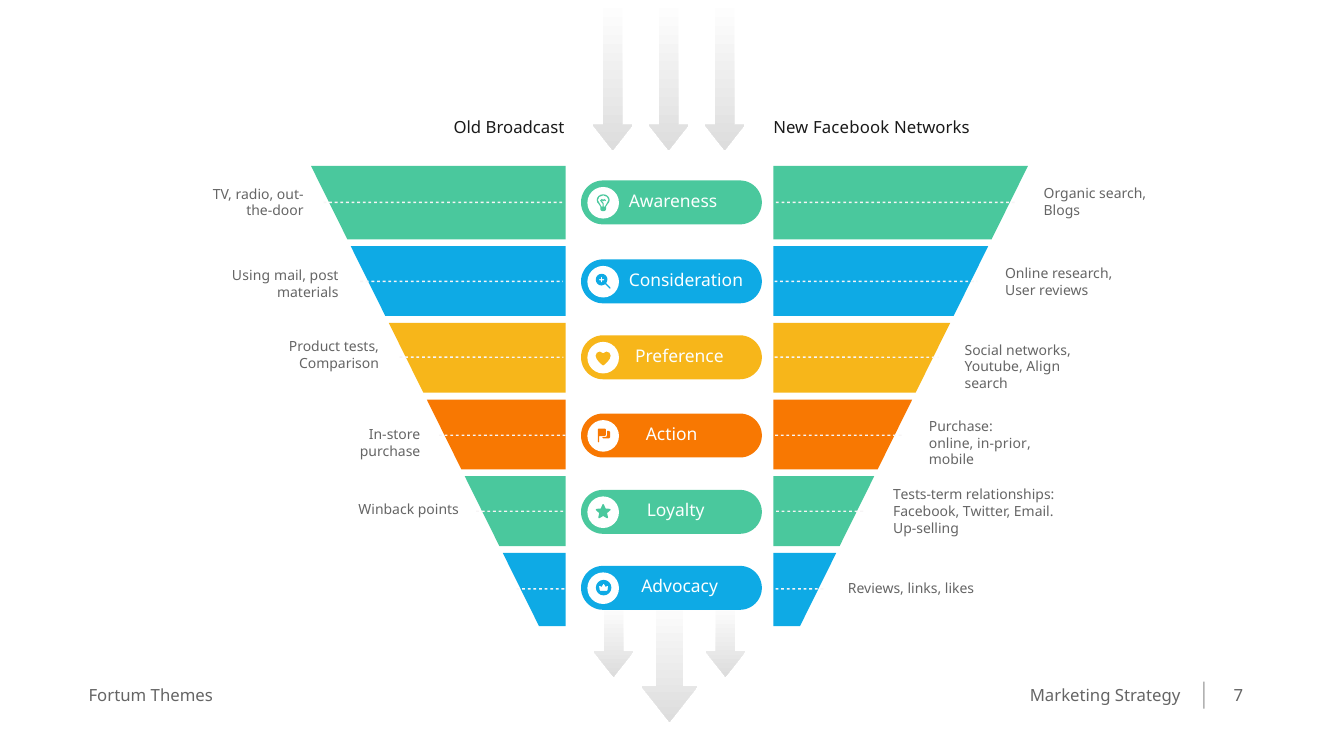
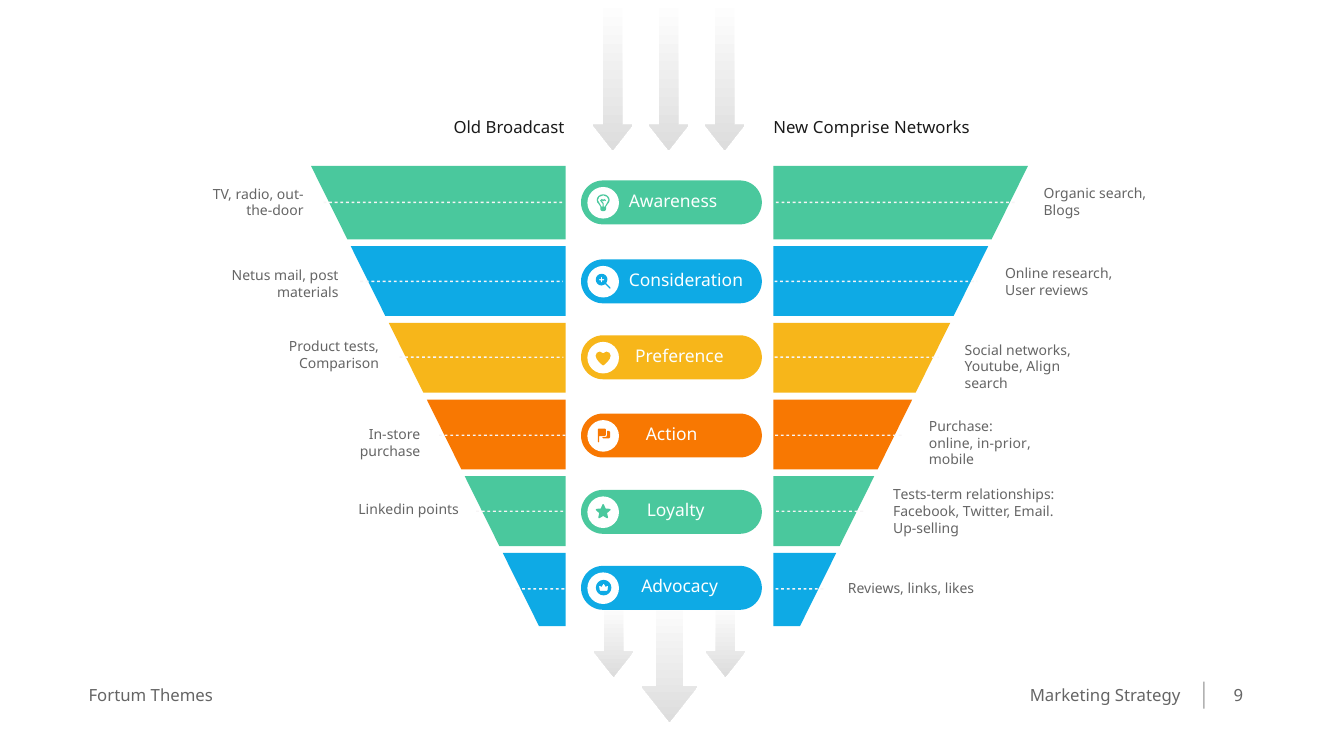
New Facebook: Facebook -> Comprise
Using: Using -> Netus
Winback: Winback -> Linkedin
7: 7 -> 9
